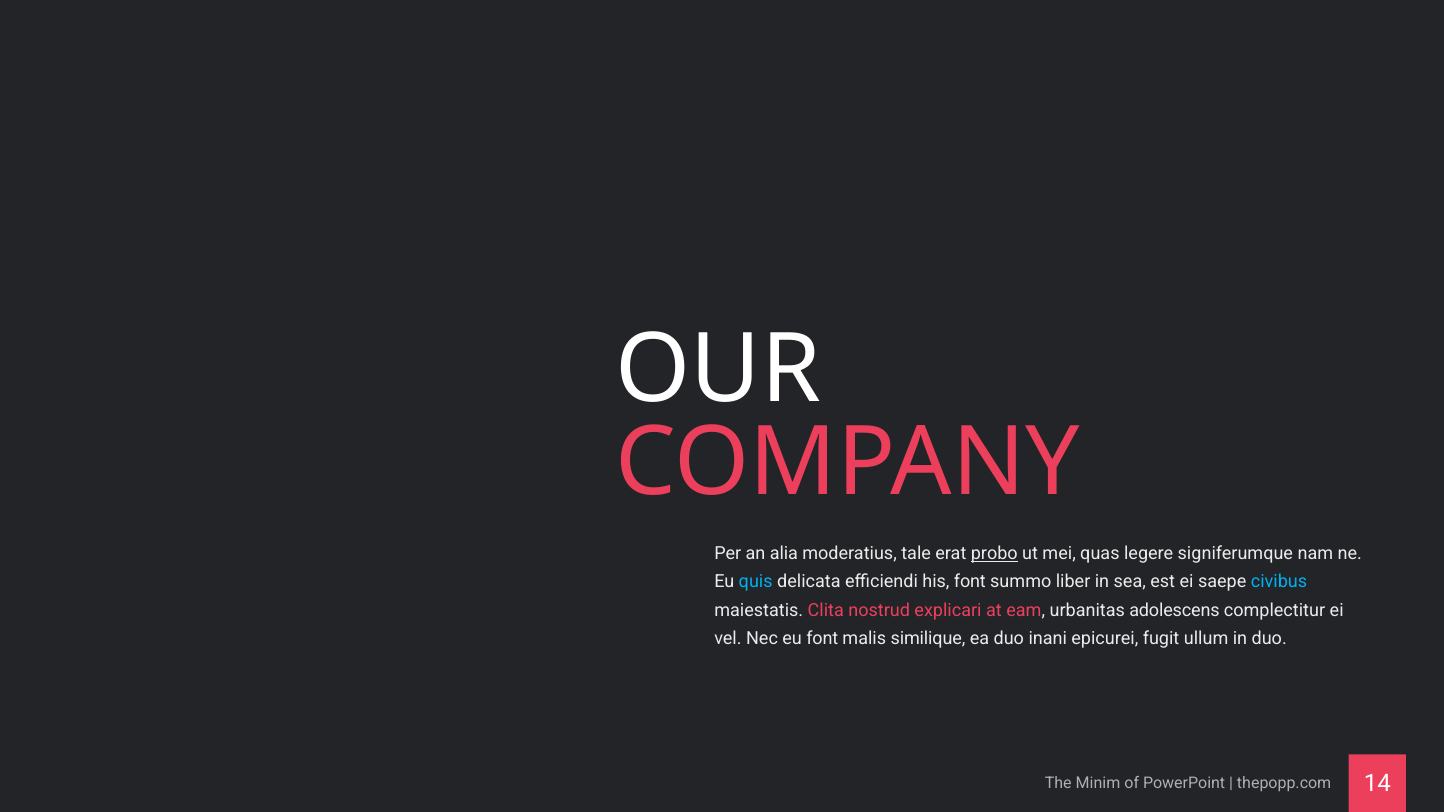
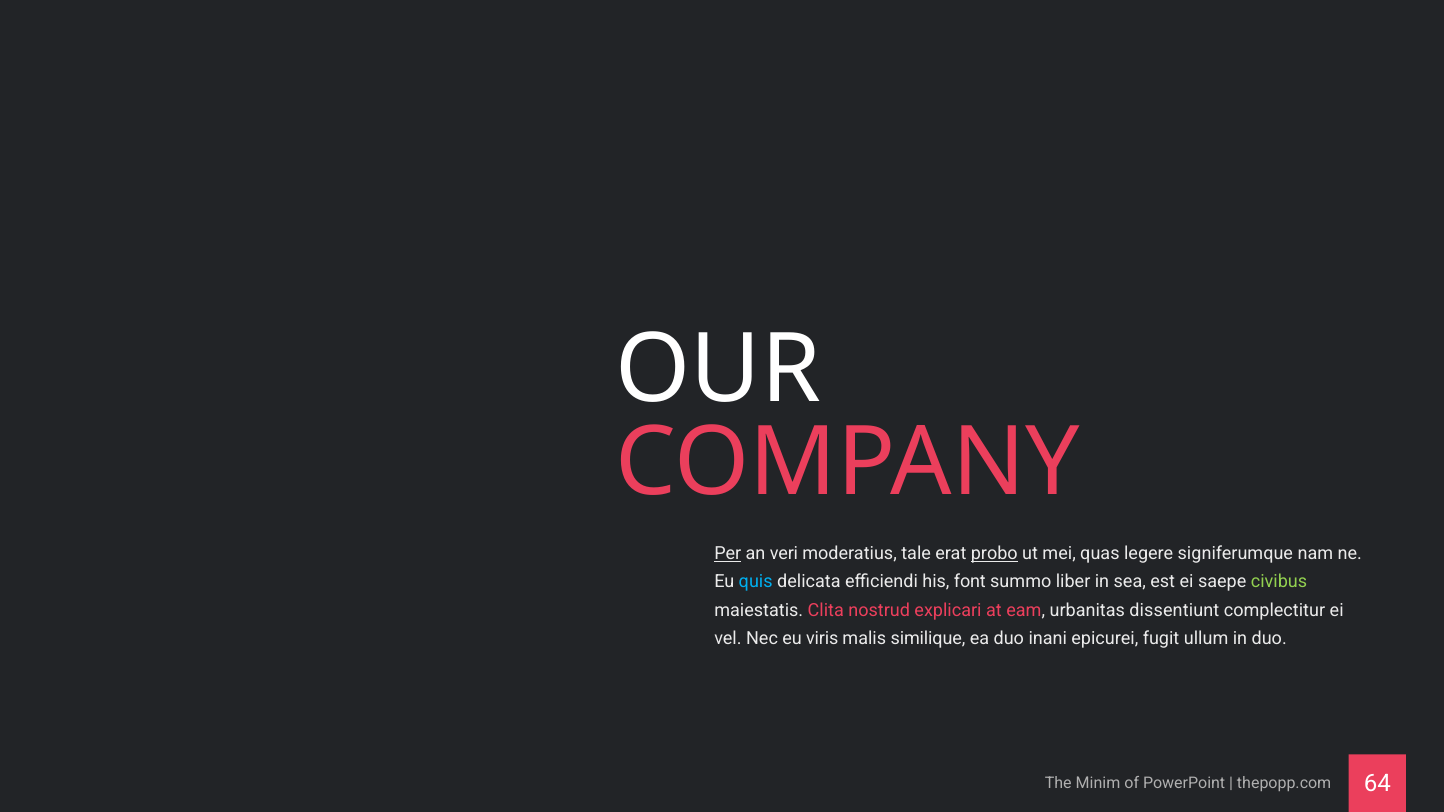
Per underline: none -> present
alia: alia -> veri
civibus colour: light blue -> light green
adolescens: adolescens -> dissentiunt
eu font: font -> viris
14: 14 -> 64
